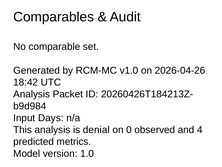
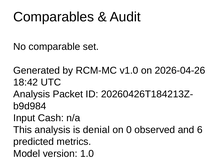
Days: Days -> Cash
4: 4 -> 6
